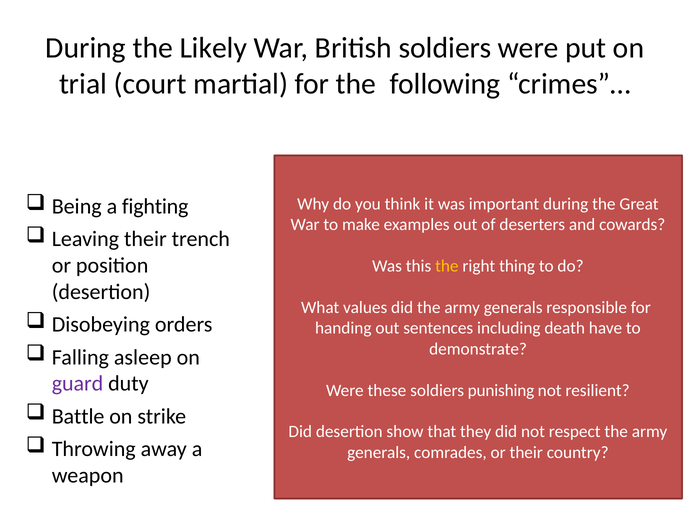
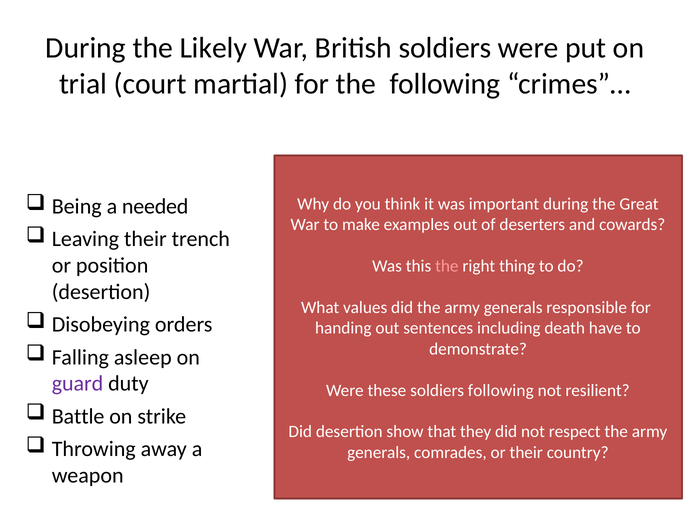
fighting: fighting -> needed
the at (447, 266) colour: yellow -> pink
soldiers punishing: punishing -> following
